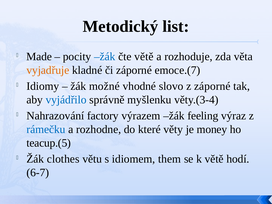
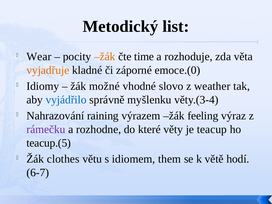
Made: Made -> Wear
žák at (105, 57) colour: blue -> orange
čte větě: větě -> time
emoce.(7: emoce.(7 -> emoce.(0
z záporné: záporné -> weather
factory: factory -> raining
rámečku colour: blue -> purple
money: money -> teacup
